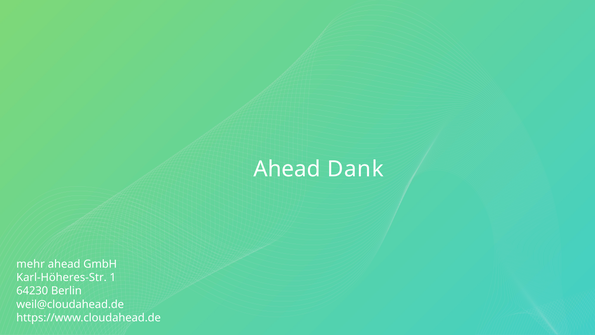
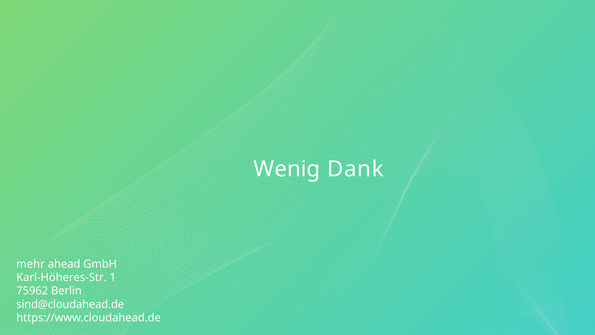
Ahead at (287, 169): Ahead -> Wenig
64230: 64230 -> 75962
weil@cloudahead.de: weil@cloudahead.de -> sind@cloudahead.de
